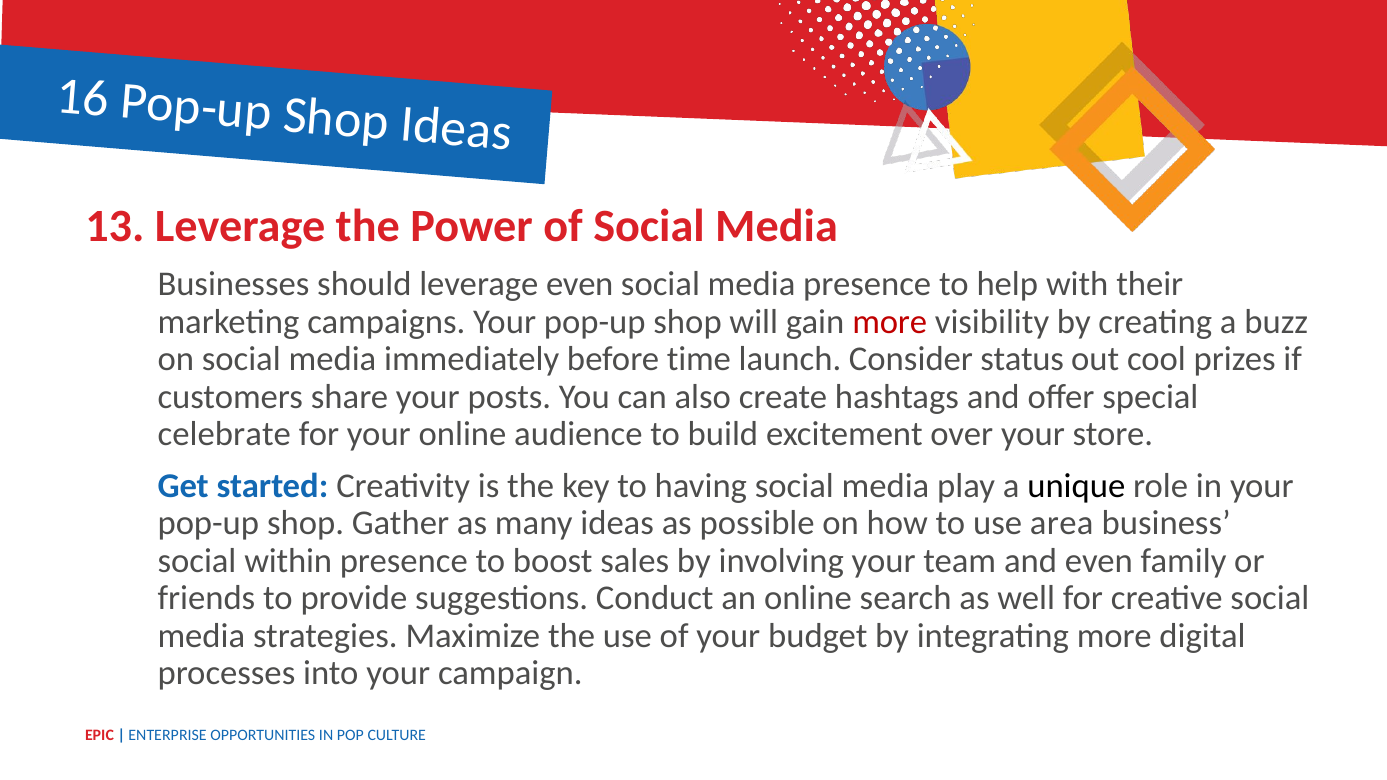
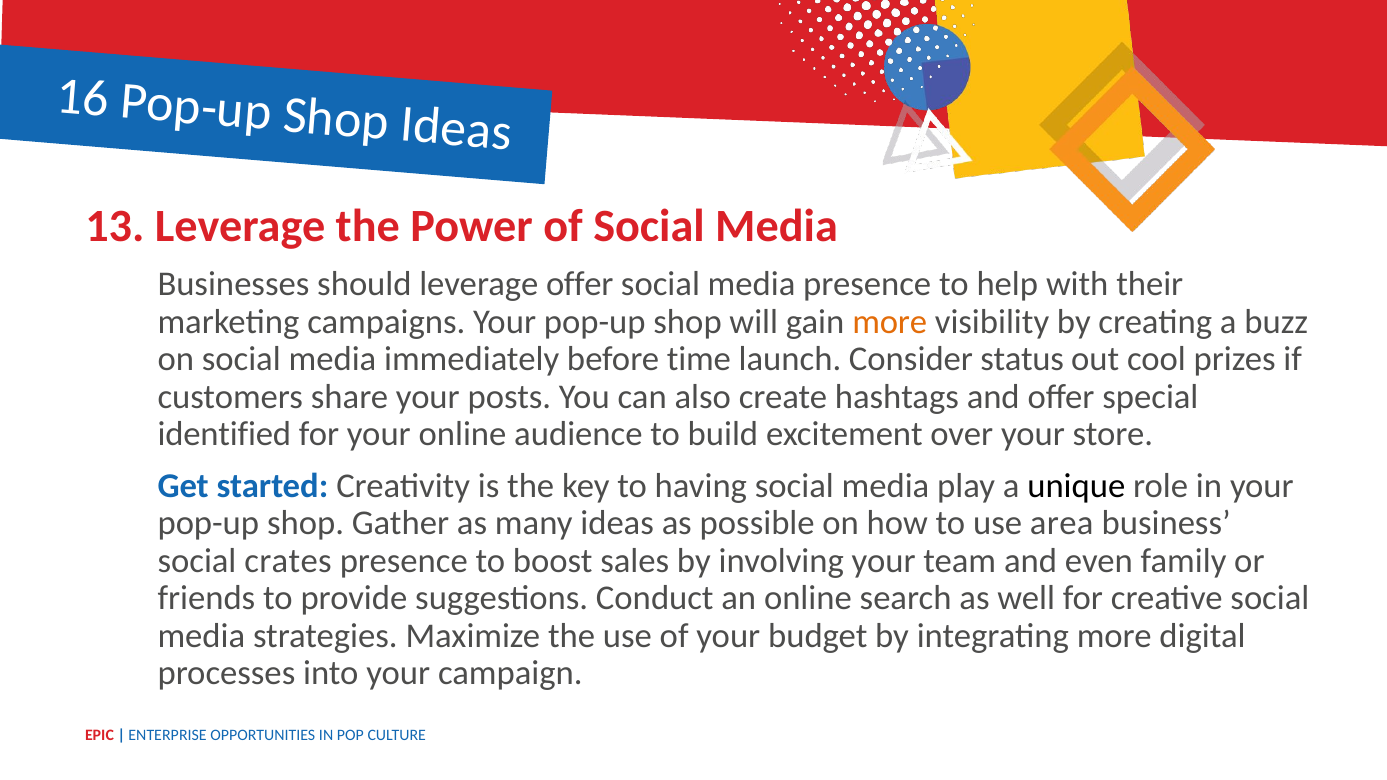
leverage even: even -> offer
more at (890, 322) colour: red -> orange
celebrate: celebrate -> identified
within: within -> crates
